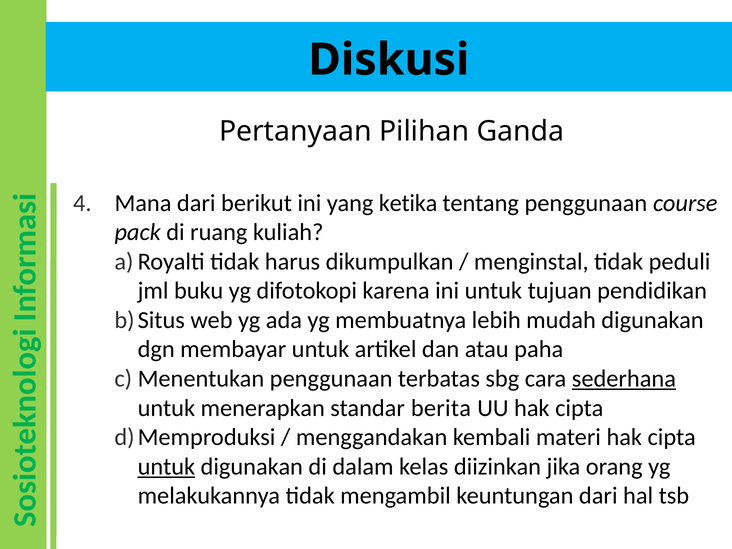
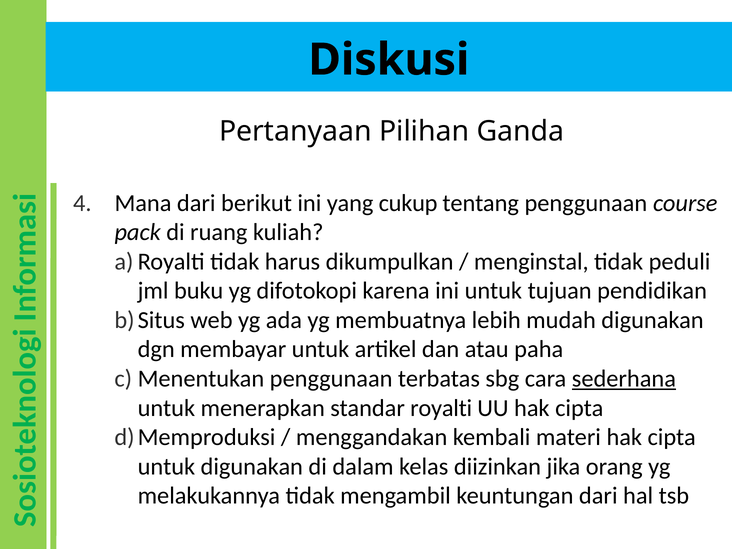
ketika: ketika -> cukup
berita: berita -> royalti
untuk at (166, 467) underline: present -> none
